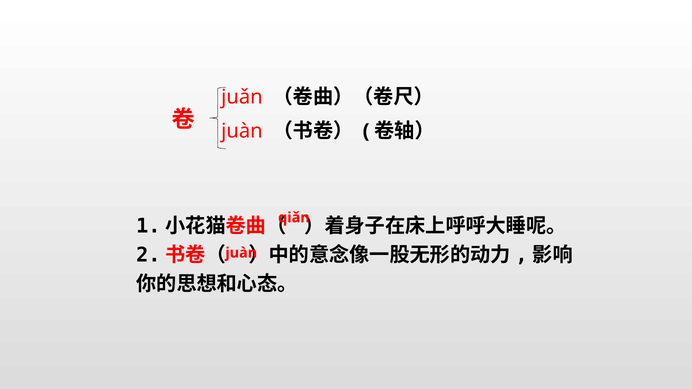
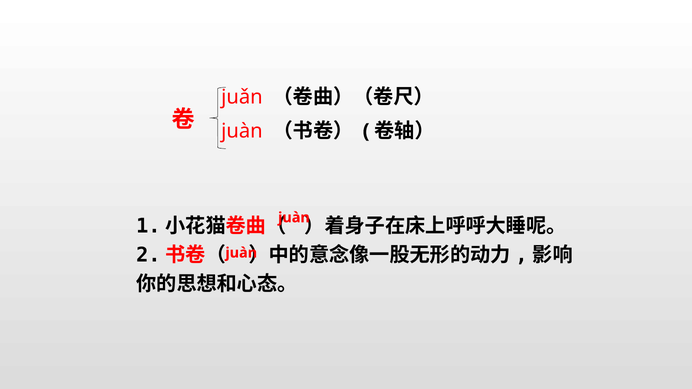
qiǎn at (294, 218): qiǎn -> juàn
